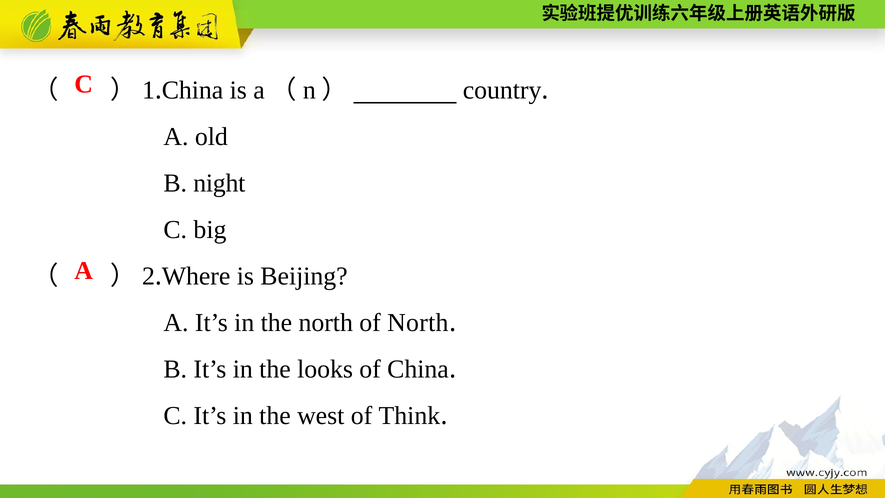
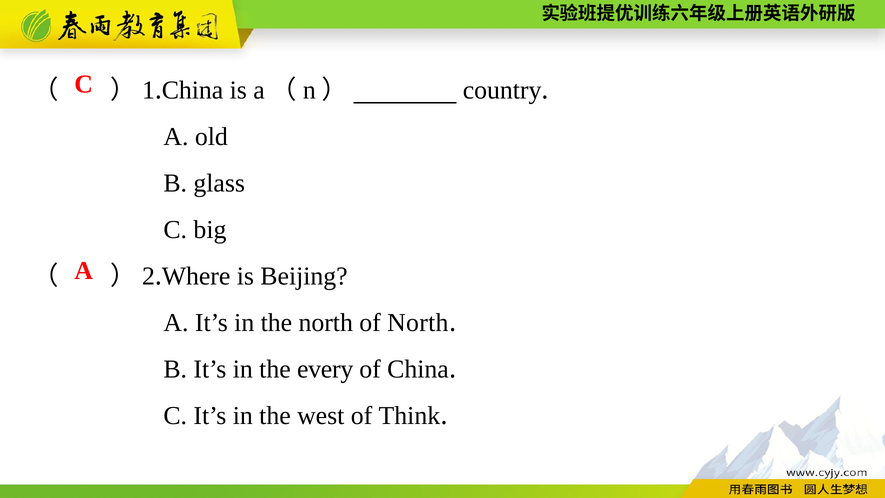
night: night -> glass
looks: looks -> every
